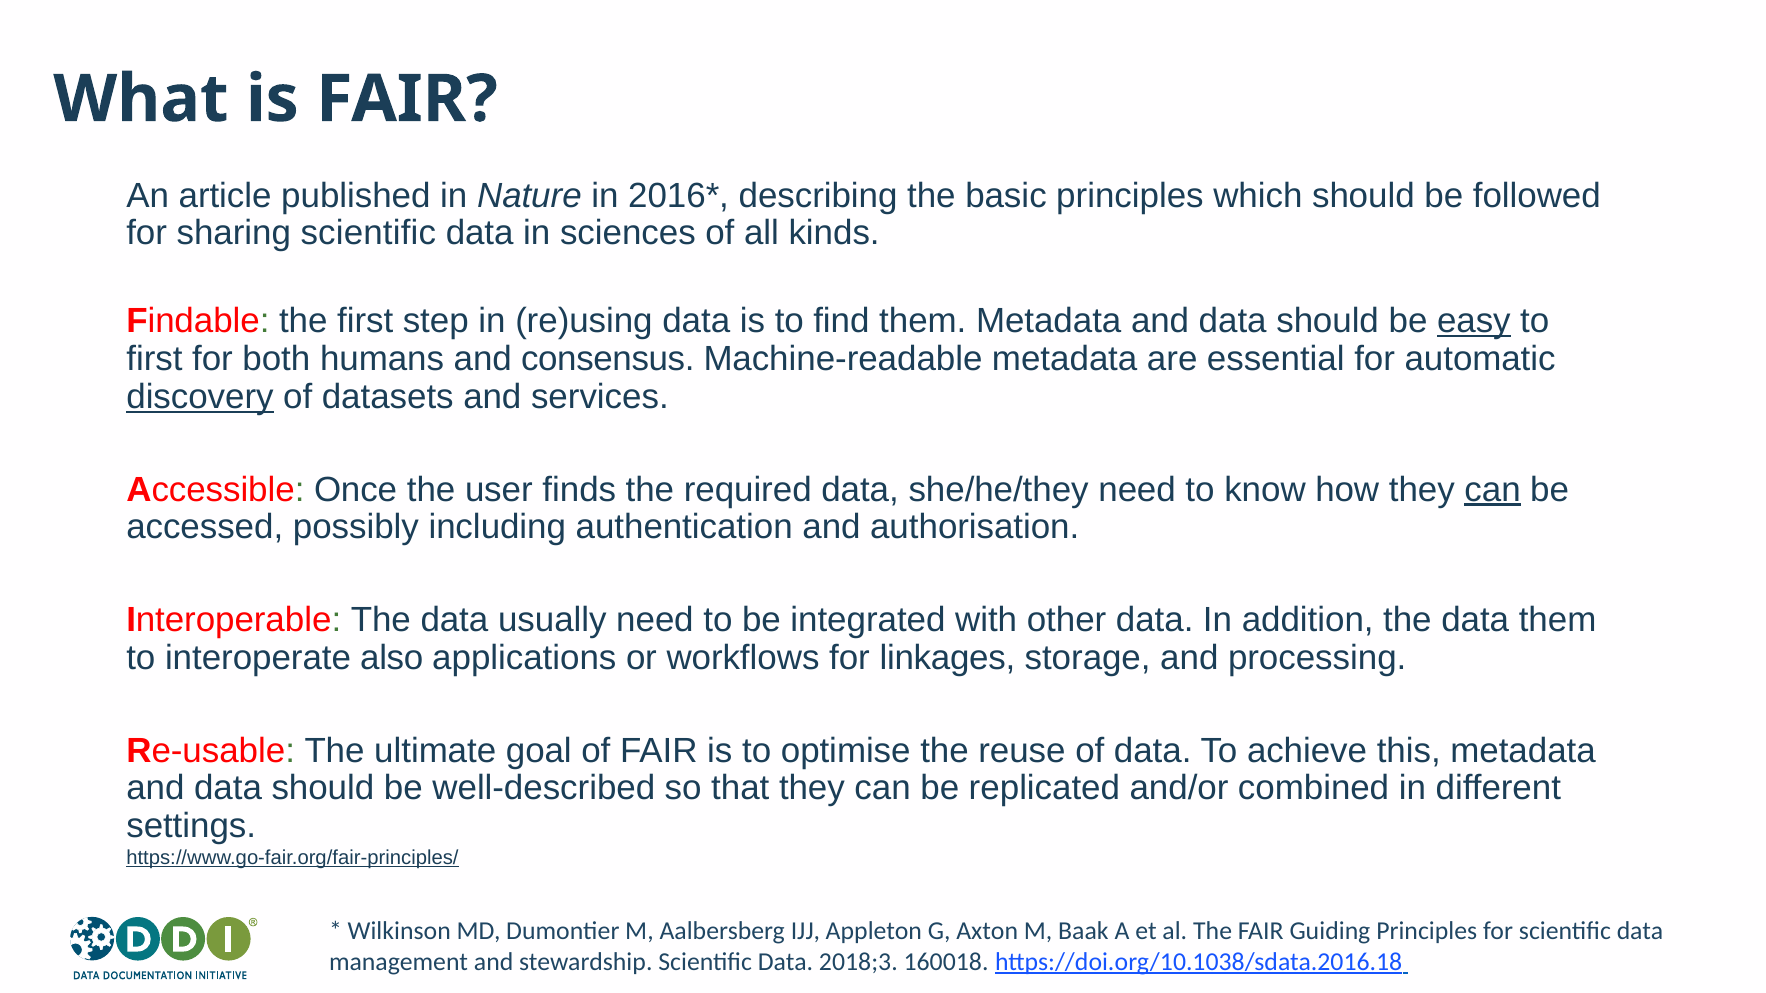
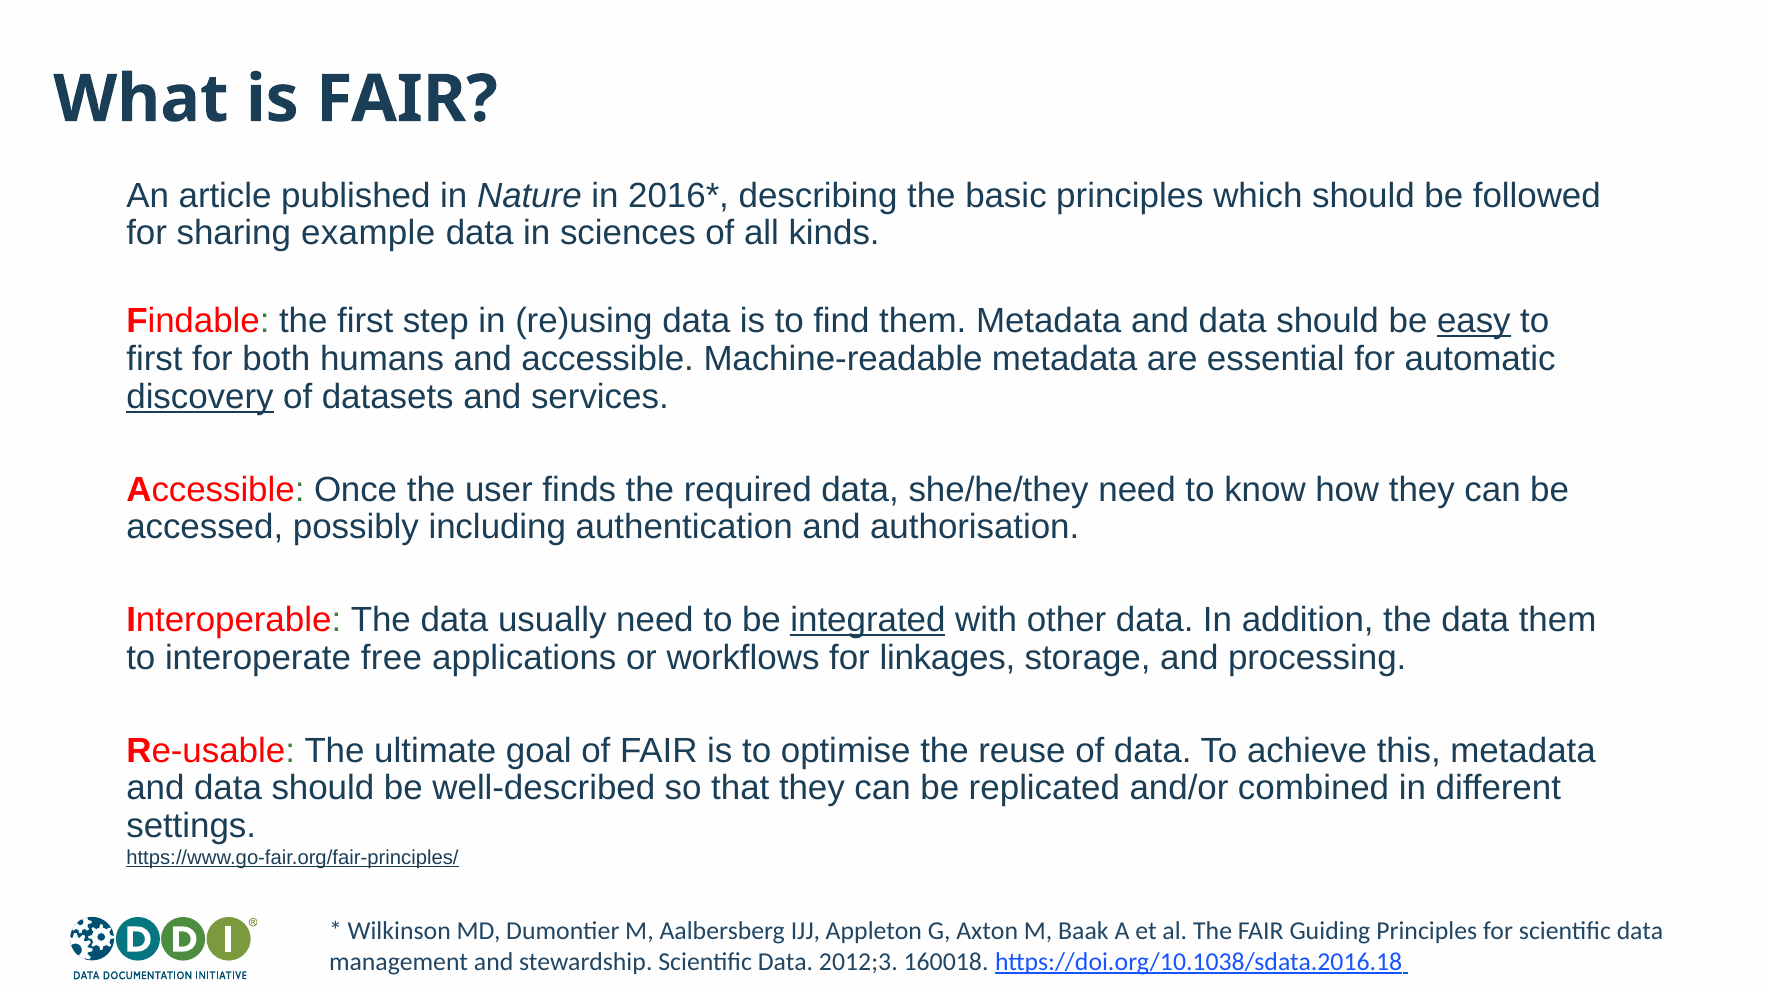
sharing scientific: scientific -> example
and consensus: consensus -> accessible
can at (1493, 490) underline: present -> none
integrated underline: none -> present
also: also -> free
2018;3: 2018;3 -> 2012;3
